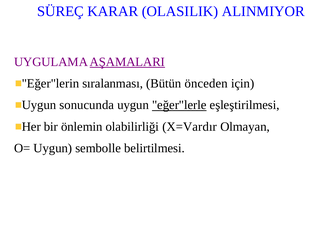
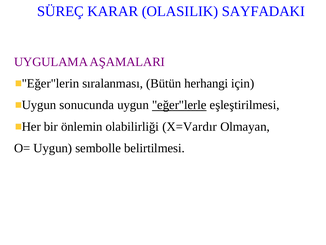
ALINMIYOR: ALINMIYOR -> SAYFADAKI
AŞAMALARI underline: present -> none
önceden: önceden -> herhangi
